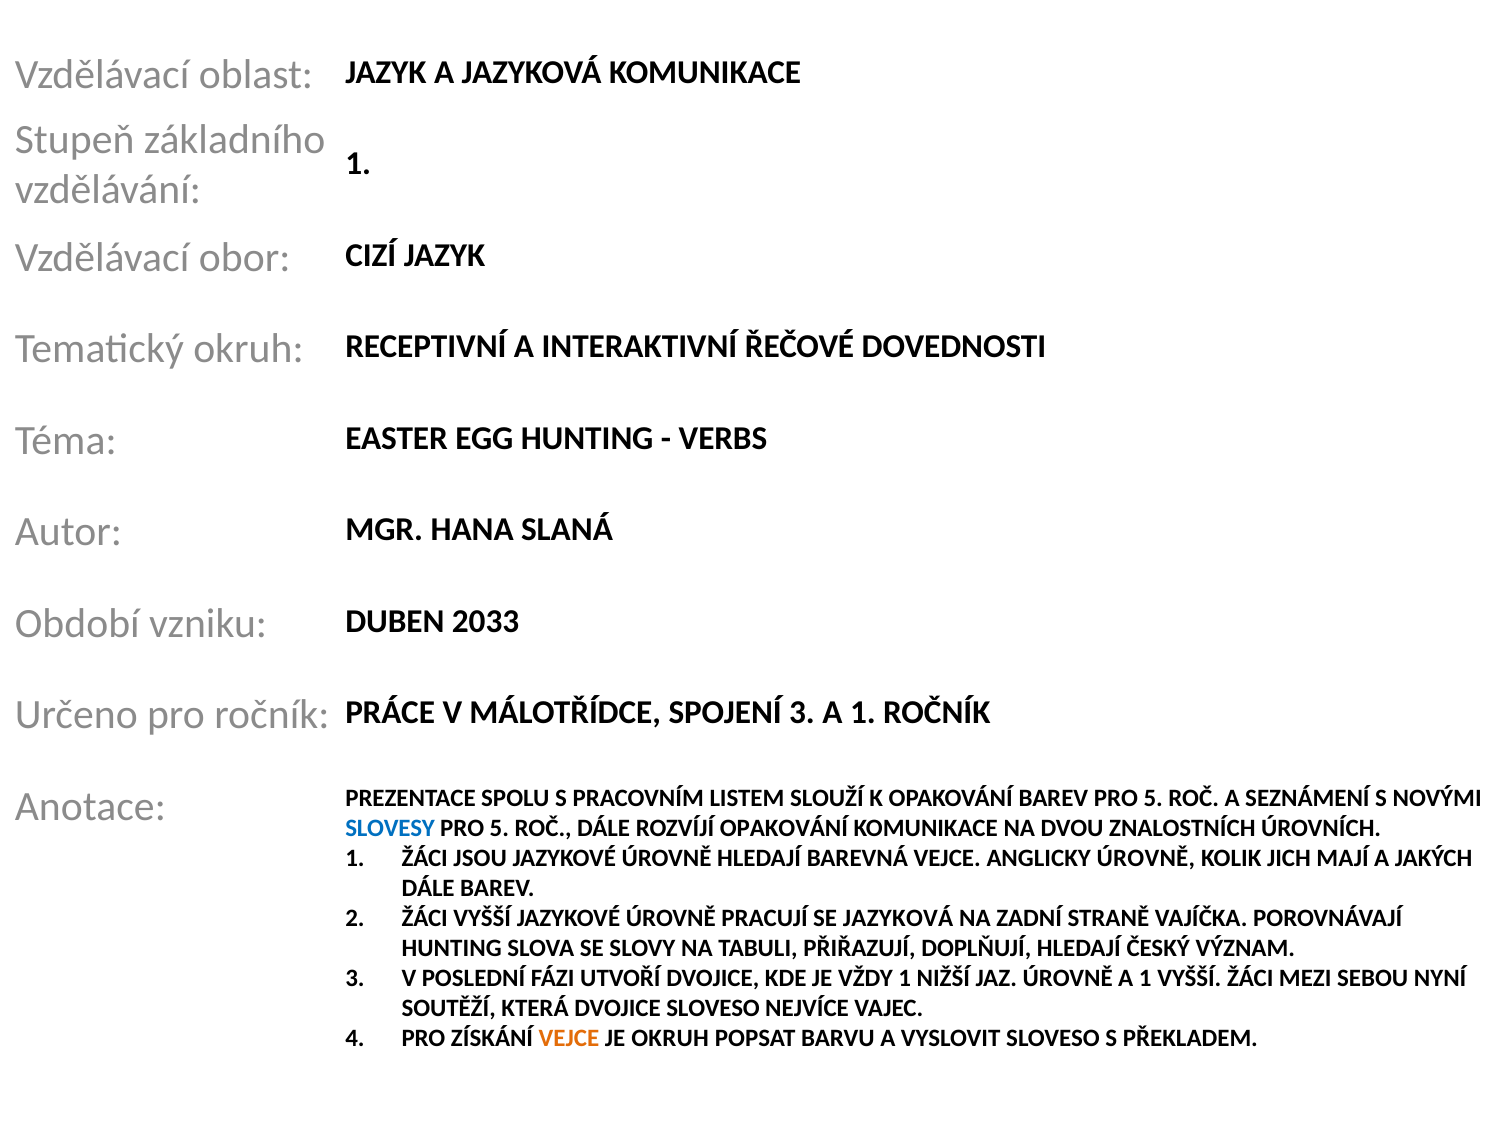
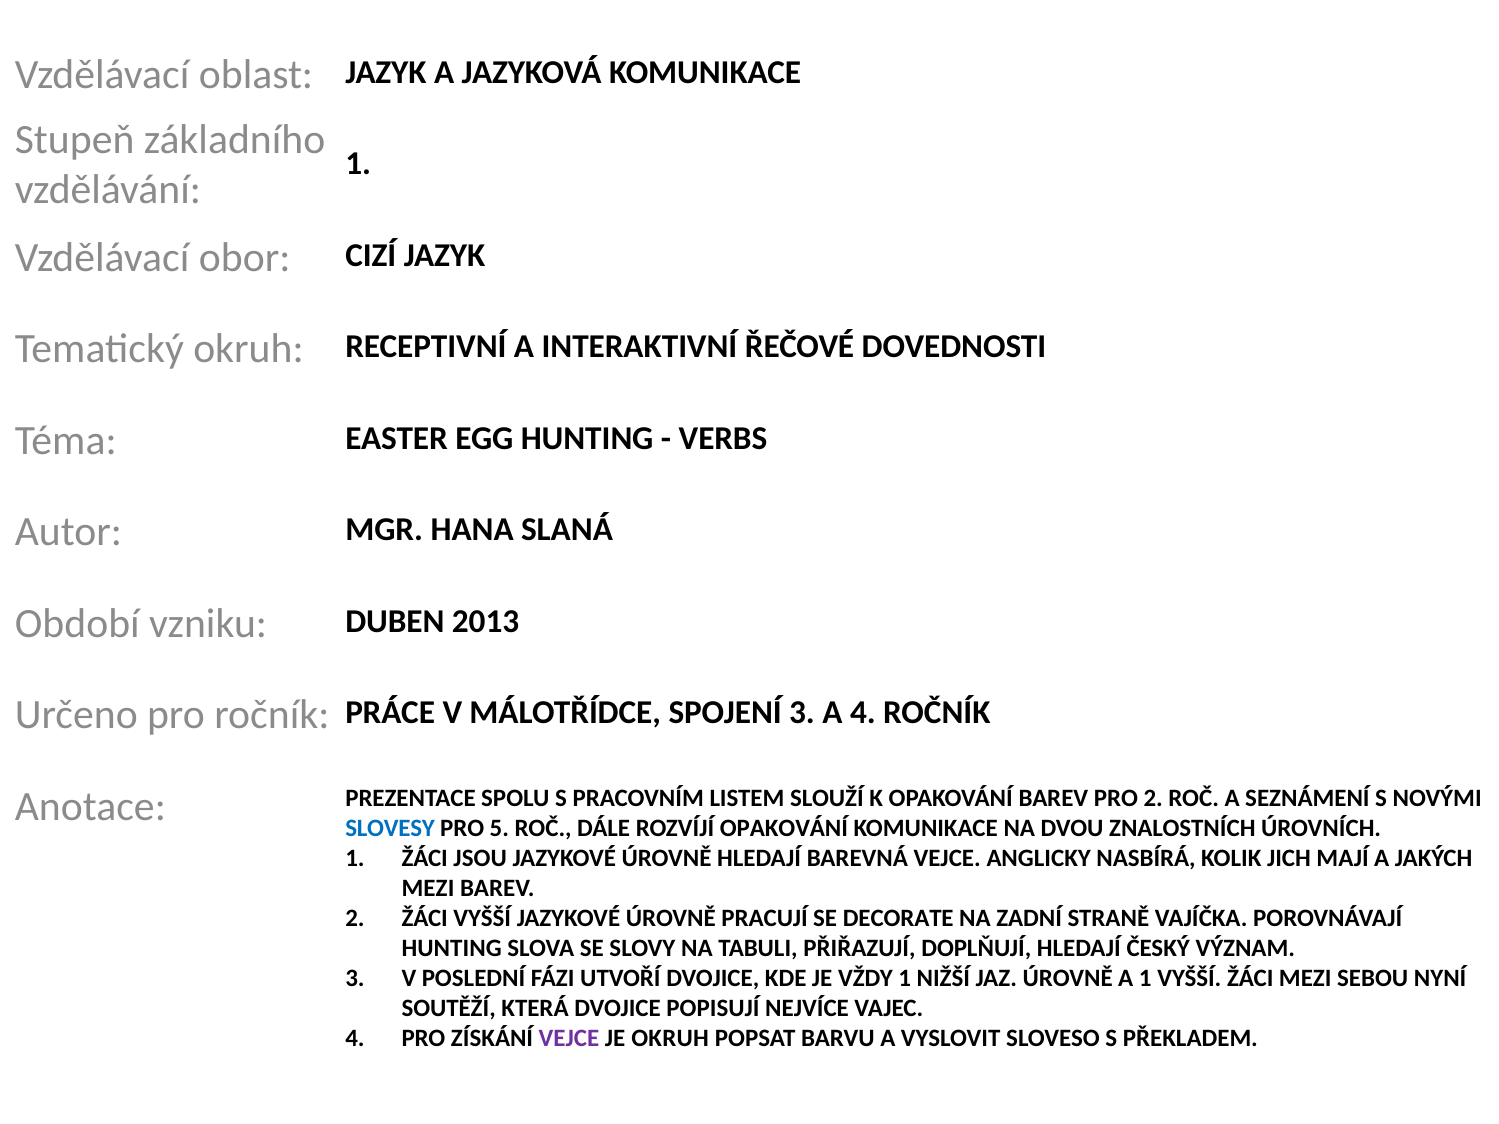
2033: 2033 -> 2013
3 A 1: 1 -> 4
BAREV PRO 5: 5 -> 2
ANGLICKY ÚROVNĚ: ÚROVNĚ -> NASBÍRÁ
DÁLE at (428, 889): DÁLE -> MEZI
SE JAZYKOVÁ: JAZYKOVÁ -> DECORATE
DVOJICE SLOVESO: SLOVESO -> POPISUJÍ
VEJCE at (569, 1039) colour: orange -> purple
